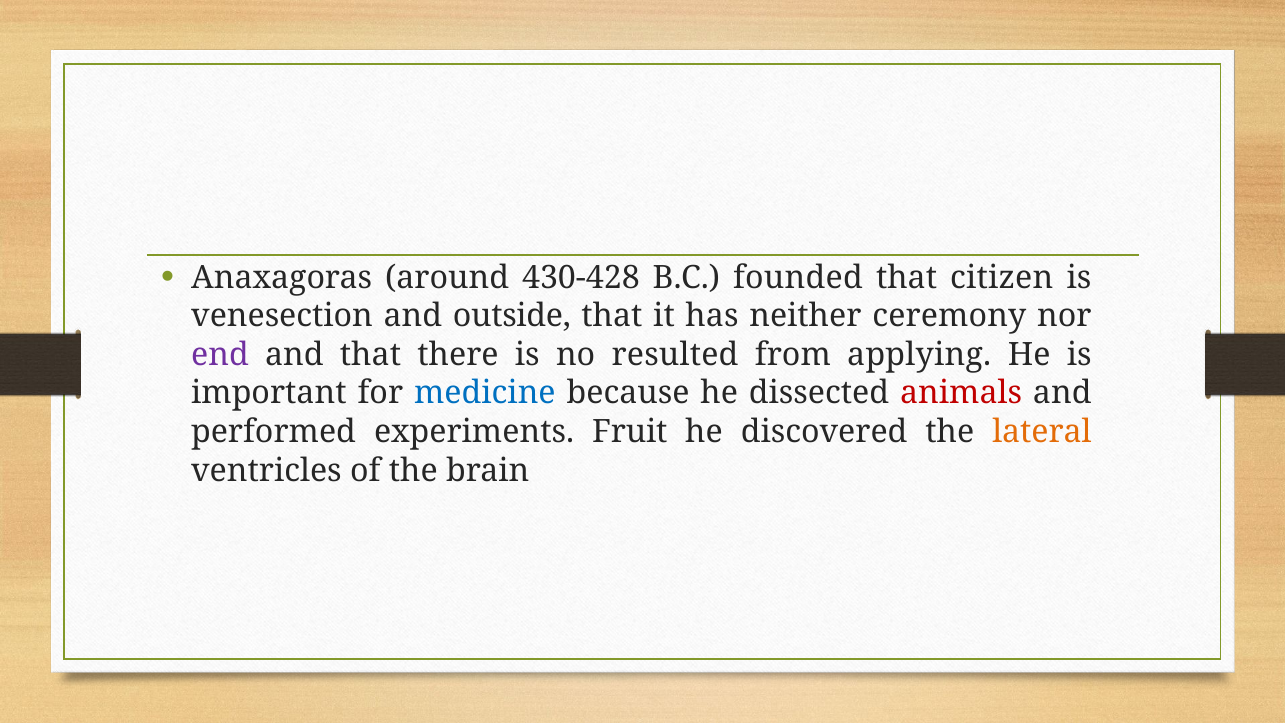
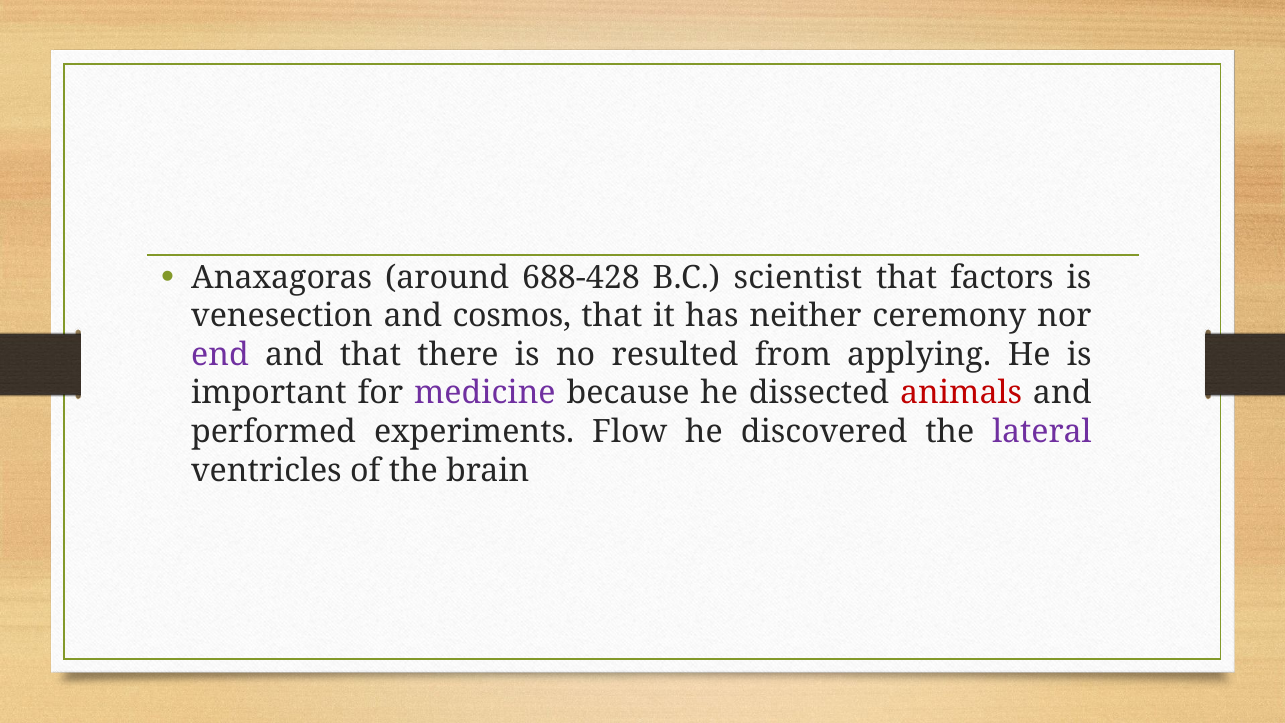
430-428: 430-428 -> 688-428
founded: founded -> scientist
citizen: citizen -> factors
outside: outside -> cosmos
medicine colour: blue -> purple
Fruit: Fruit -> Flow
lateral colour: orange -> purple
